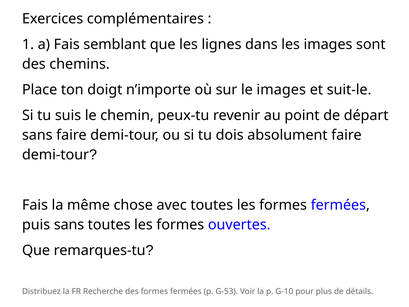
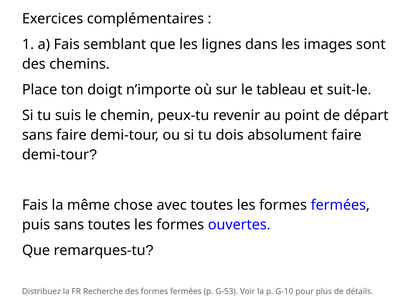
le images: images -> tableau
